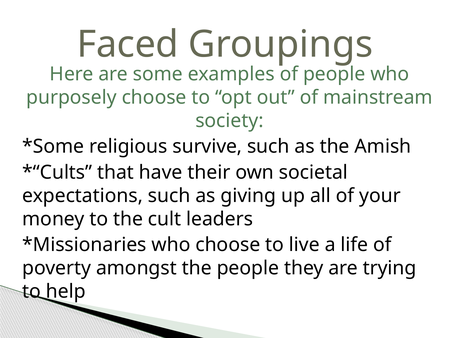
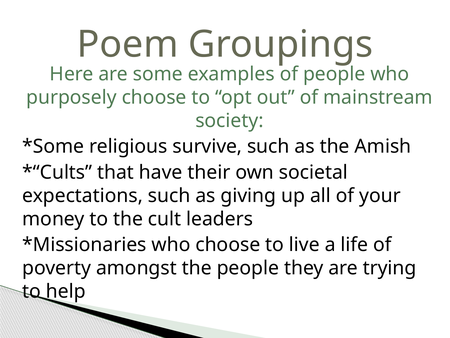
Faced: Faced -> Poem
